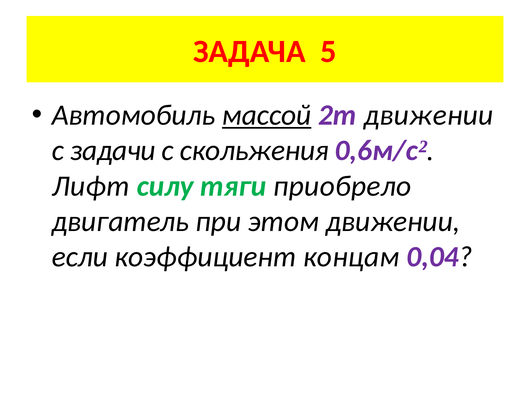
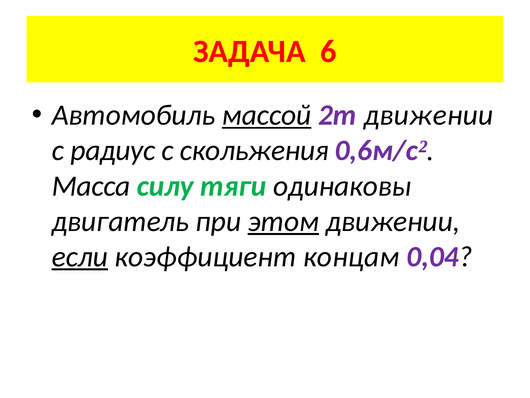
5: 5 -> 6
задачи: задачи -> радиус
Лифт: Лифт -> Масса
приобрело: приобрело -> одинаковы
этом underline: none -> present
если underline: none -> present
